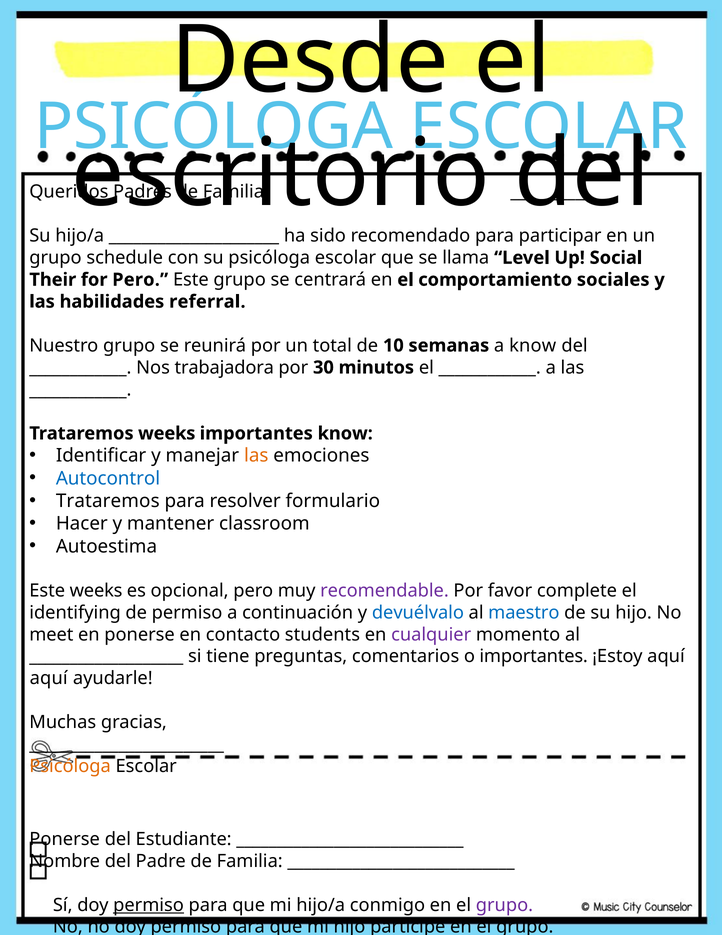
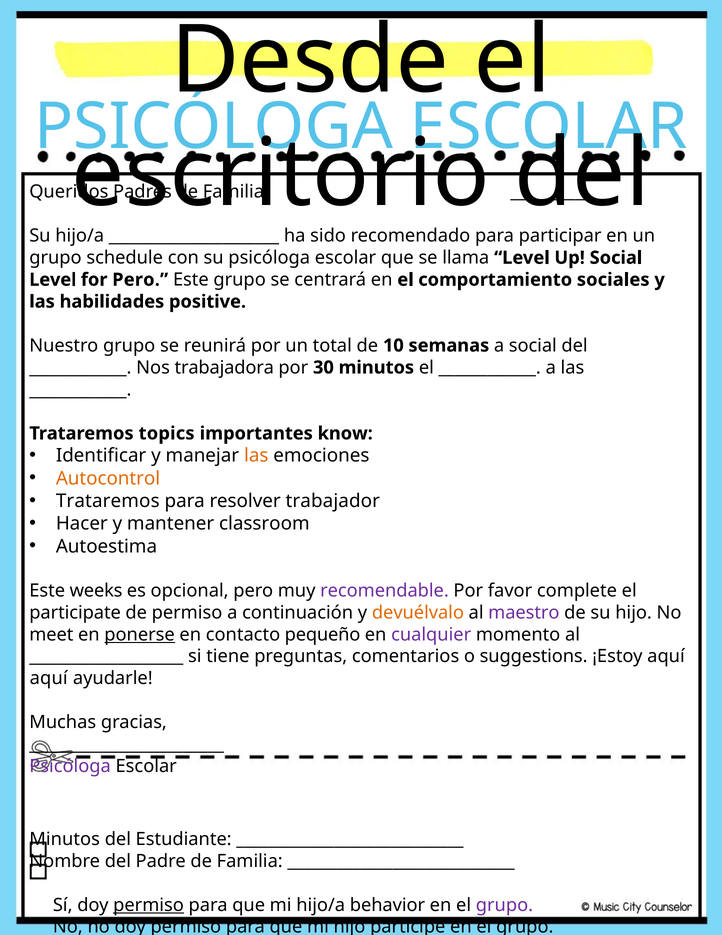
Their at (53, 280): Their -> Level
referral: referral -> positive
a know: know -> social
Trataremos weeks: weeks -> topics
Autocontrol colour: blue -> orange
formulario: formulario -> trabajador
identifying: identifying -> participate
devuélvalo colour: blue -> orange
maestro colour: blue -> purple
ponerse at (140, 634) underline: none -> present
students: students -> pequeño
o importantes: importantes -> suggestions
Psicóloga at (70, 766) colour: orange -> purple
Ponerse at (65, 839): Ponerse -> Minutos
conmigo: conmigo -> behavior
